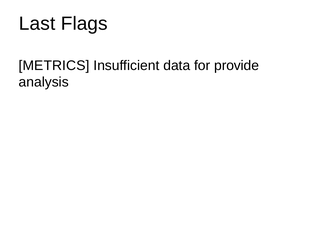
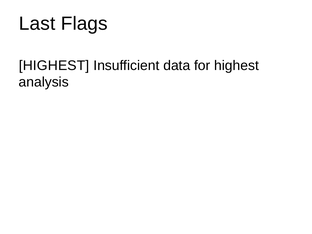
METRICS at (54, 65): METRICS -> HIGHEST
for provide: provide -> highest
